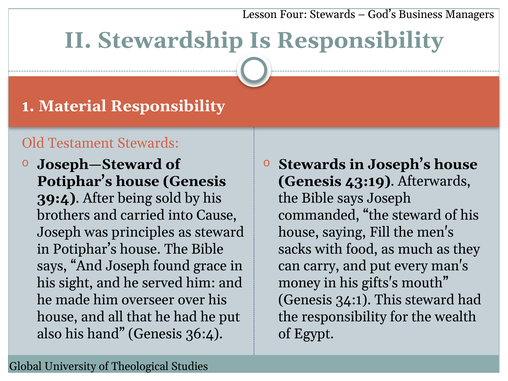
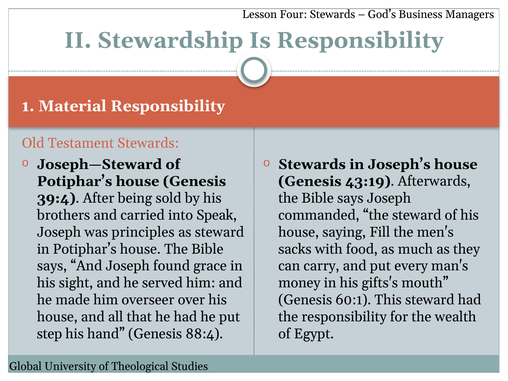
Cause: Cause -> Speak
34:1: 34:1 -> 60:1
also: also -> step
36:4: 36:4 -> 88:4
